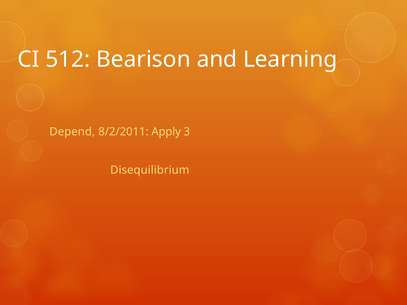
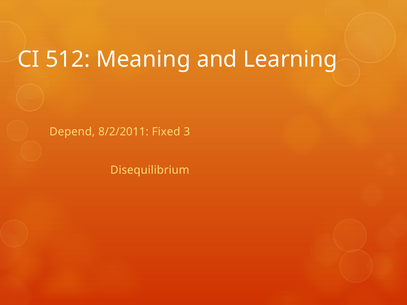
Bearison: Bearison -> Meaning
Apply: Apply -> Fixed
